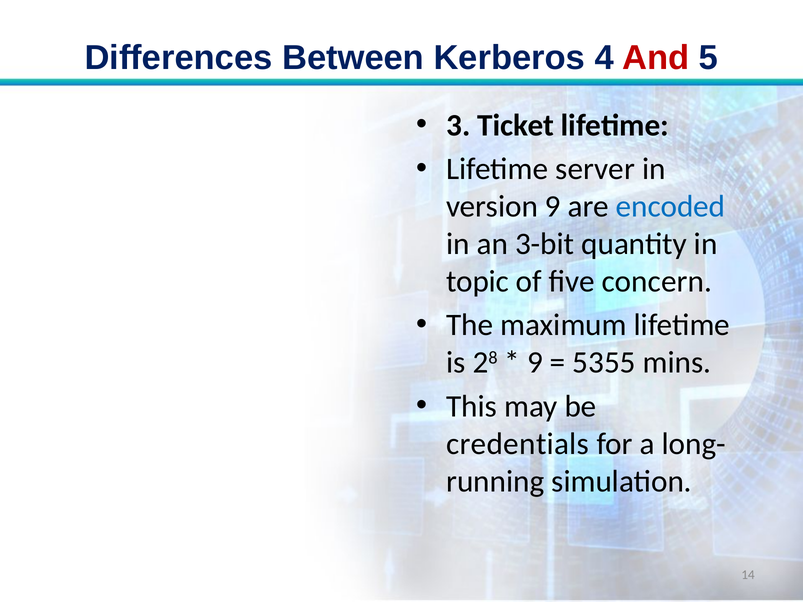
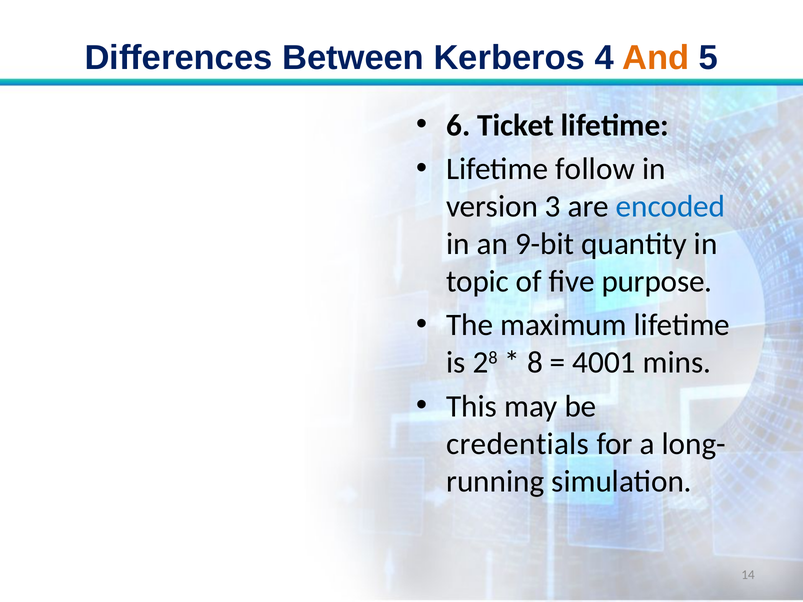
And colour: red -> orange
3: 3 -> 6
server: server -> follow
version 9: 9 -> 3
3-bit: 3-bit -> 9-bit
concern: concern -> purpose
9 at (535, 363): 9 -> 8
5355: 5355 -> 4001
